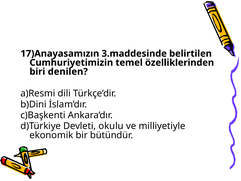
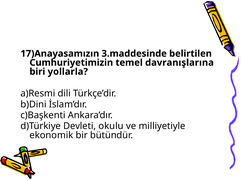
özelliklerinden: özelliklerinden -> davranışlarına
denilen: denilen -> yollarla
